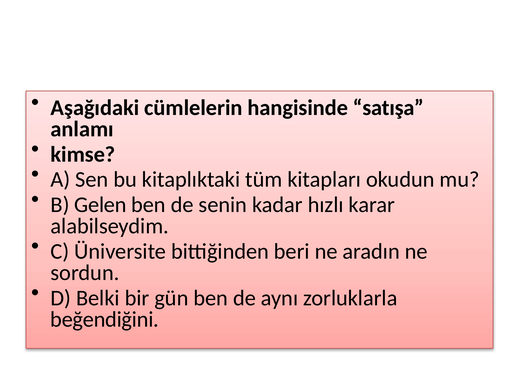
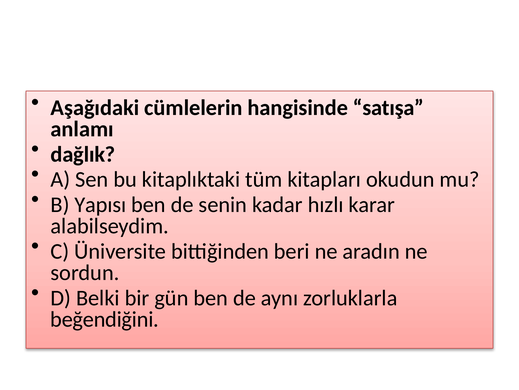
kimse: kimse -> dağlık
Gelen: Gelen -> Yapısı
